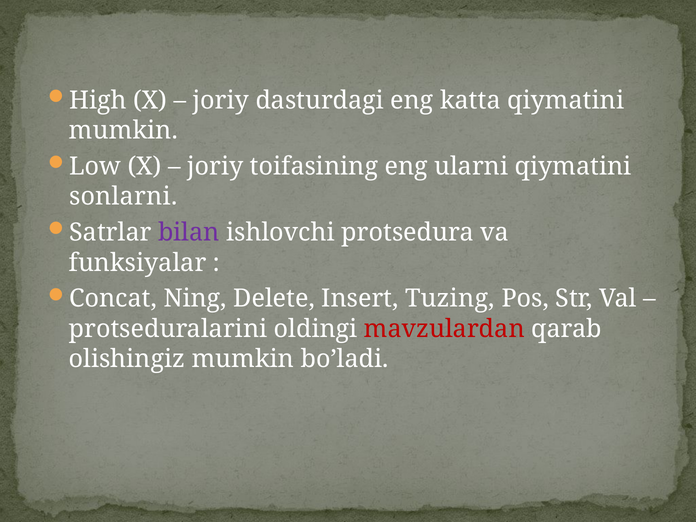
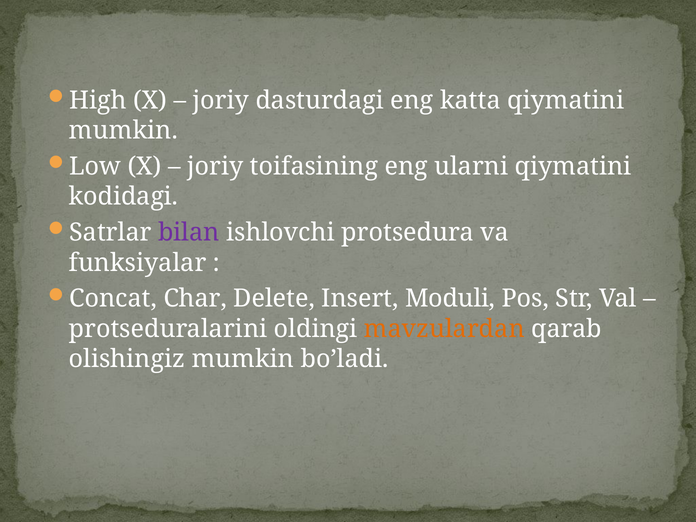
sonlarni: sonlarni -> kodidagi
Ning: Ning -> Char
Tuzing: Tuzing -> Moduli
mavzulardan colour: red -> orange
